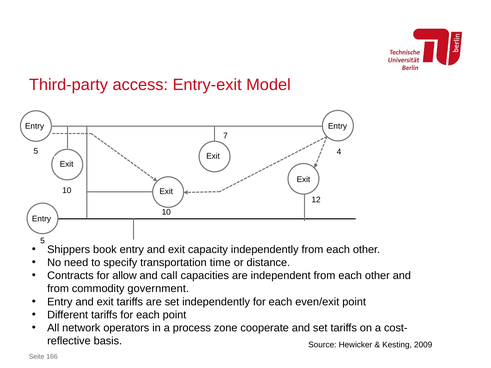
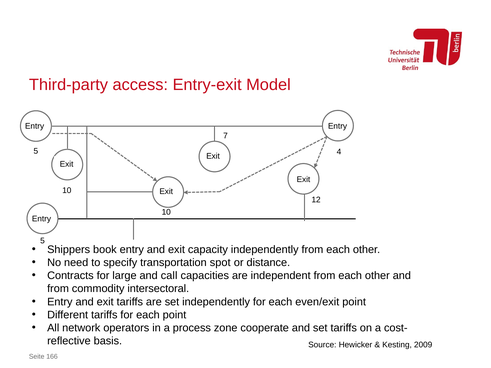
time: time -> spot
allow: allow -> large
government: government -> intersectoral
